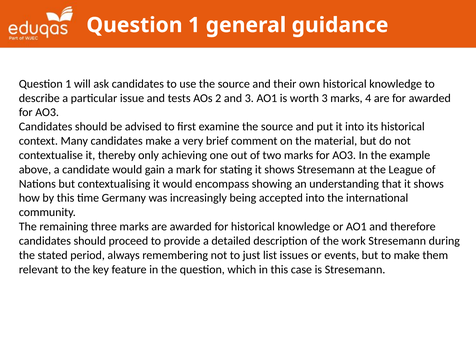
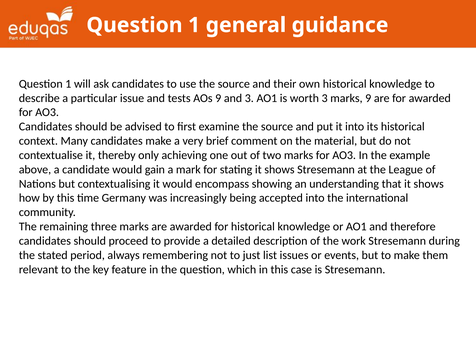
AOs 2: 2 -> 9
marks 4: 4 -> 9
